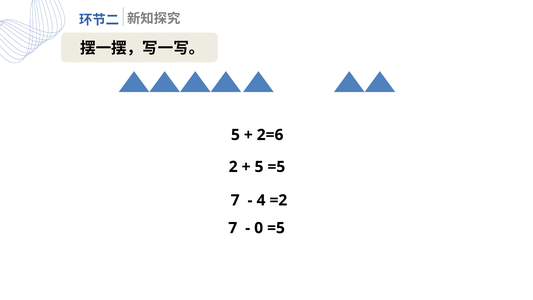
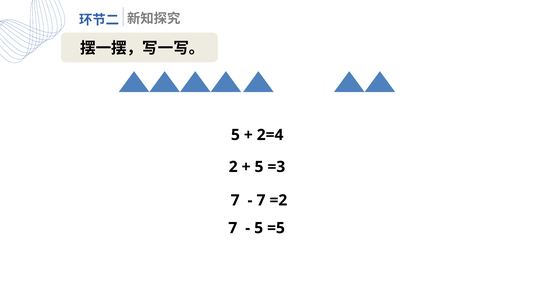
2=6: 2=6 -> 2=4
5 =5: =5 -> =3
4 at (261, 200): 4 -> 7
0 at (259, 228): 0 -> 5
